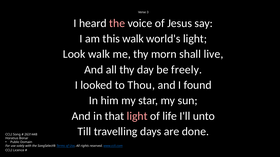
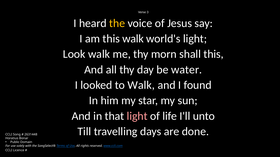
the at (117, 23) colour: pink -> yellow
shall live: live -> this
freely: freely -> water
to Thou: Thou -> Walk
